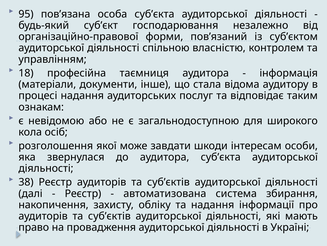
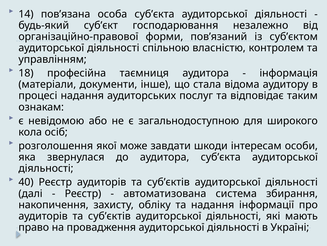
95: 95 -> 14
38: 38 -> 40
